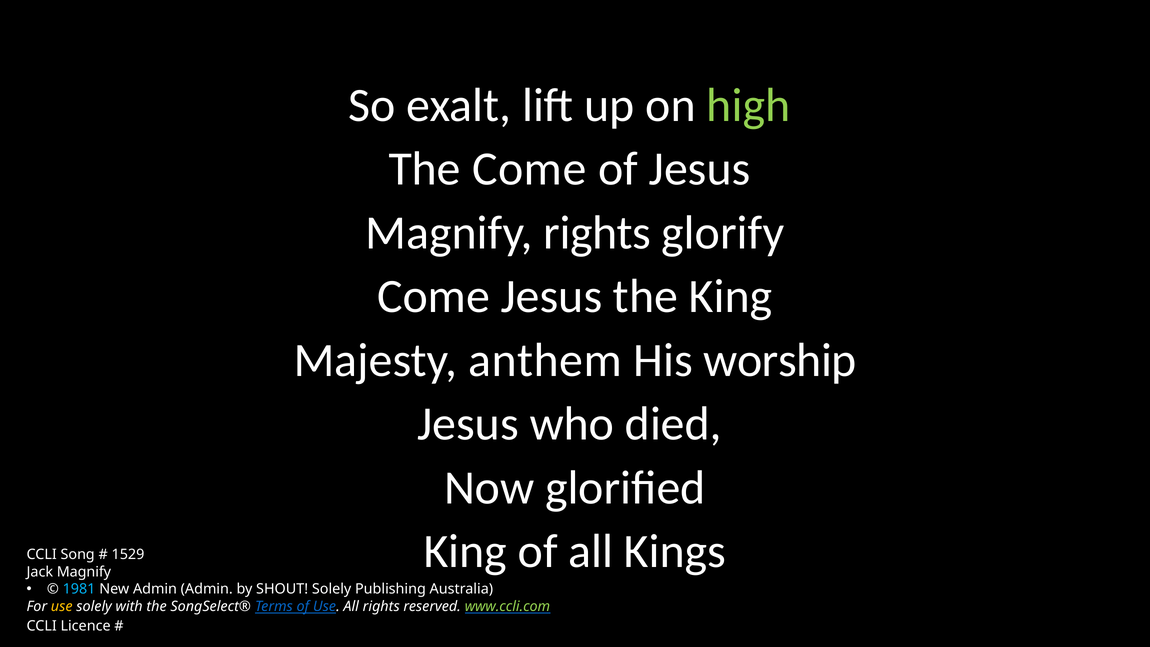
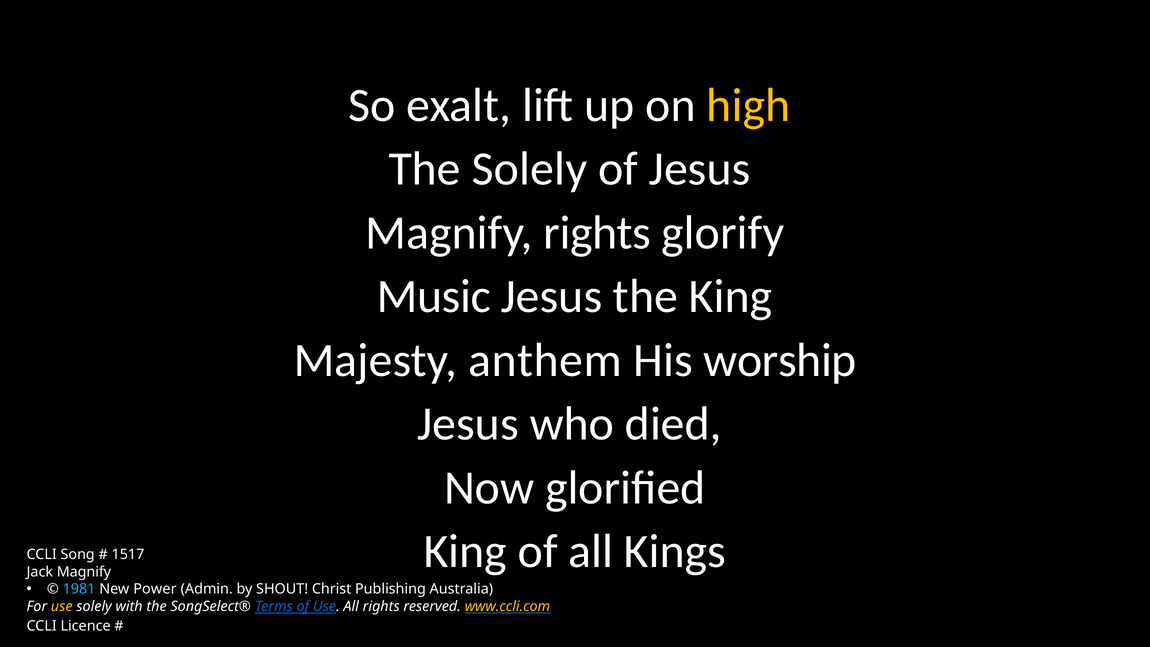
high colour: light green -> yellow
The Come: Come -> Solely
Come at (434, 297): Come -> Music
1529: 1529 -> 1517
New Admin: Admin -> Power
SHOUT Solely: Solely -> Christ
www.ccli.com colour: light green -> yellow
